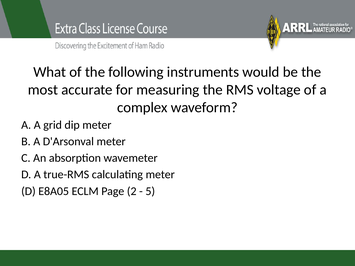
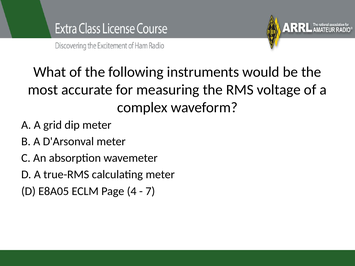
2: 2 -> 4
5: 5 -> 7
